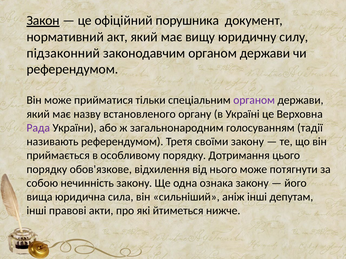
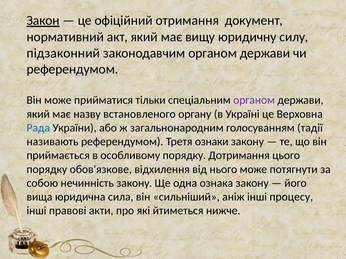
порушника: порушника -> отримання
Рада colour: purple -> blue
своїми: своїми -> ознаки
депутам: депутам -> процесу
